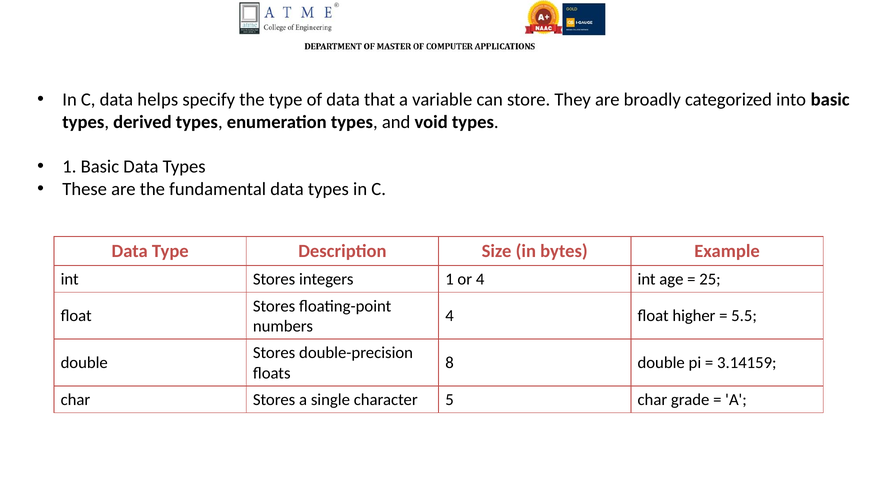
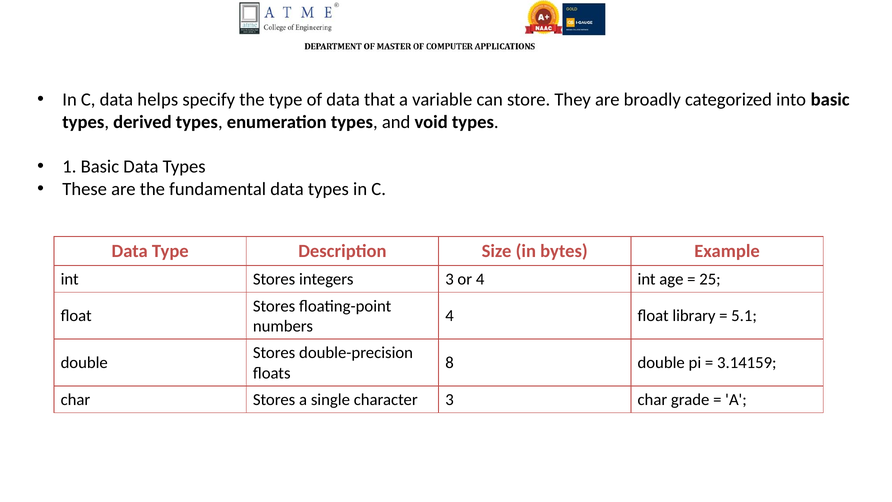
integers 1: 1 -> 3
higher: higher -> library
5.5: 5.5 -> 5.1
character 5: 5 -> 3
